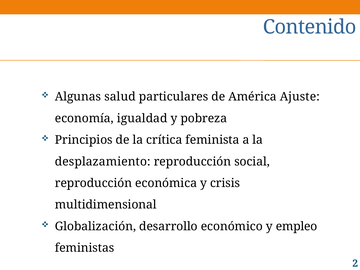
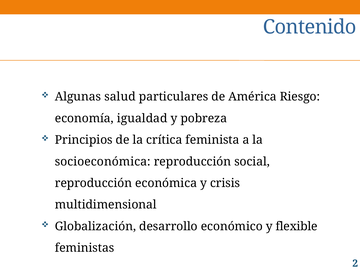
Ajuste: Ajuste -> Riesgo
desplazamiento: desplazamiento -> socioeconómica
empleo: empleo -> flexible
